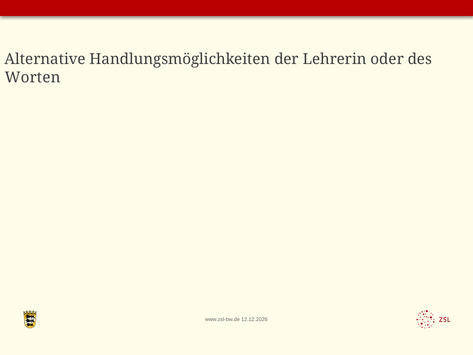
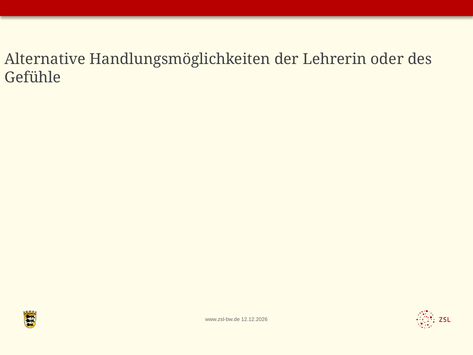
Worten: Worten -> Gefühle
